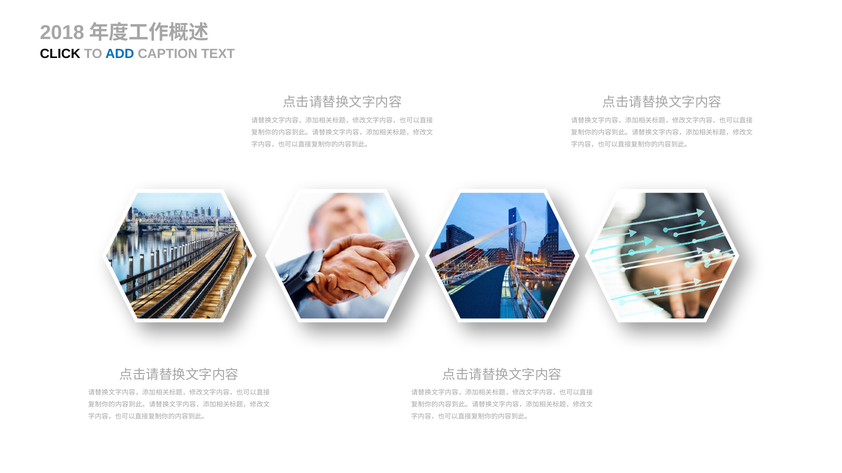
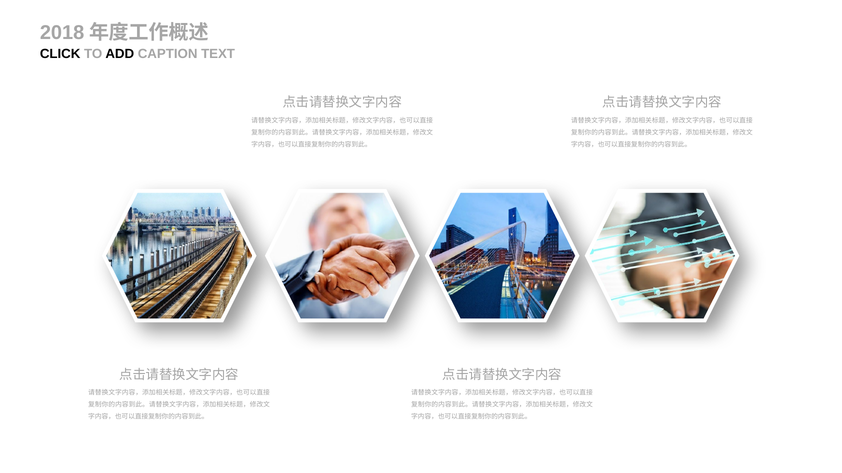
ADD colour: blue -> black
